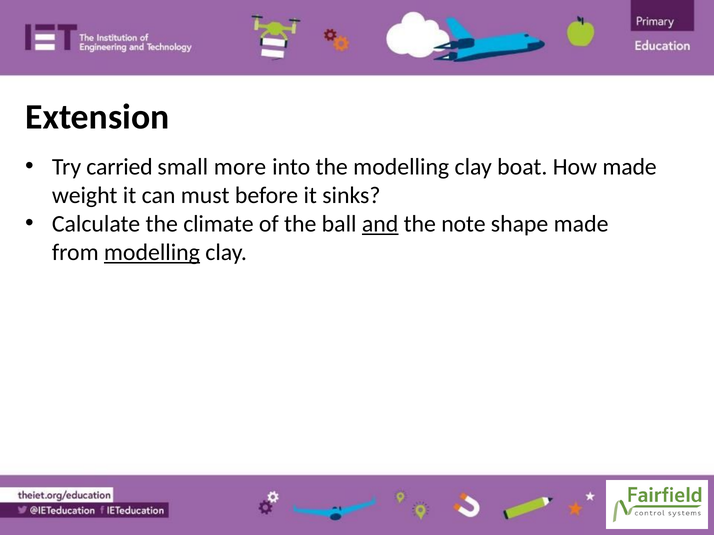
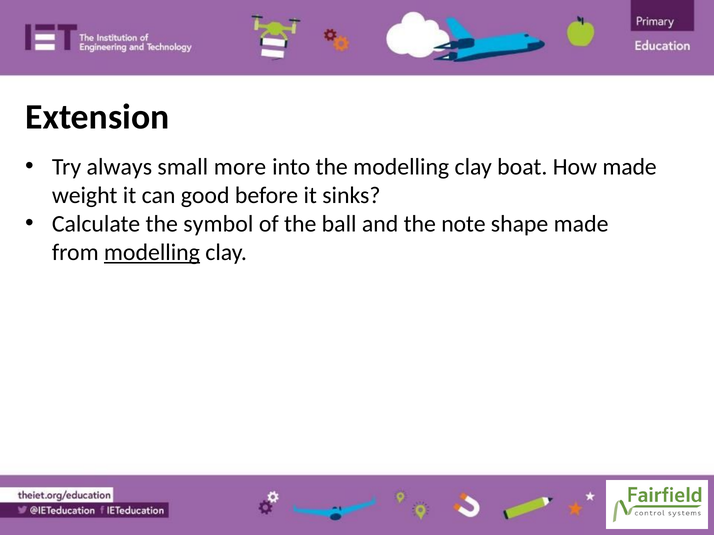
carried: carried -> always
must: must -> good
climate: climate -> symbol
and underline: present -> none
